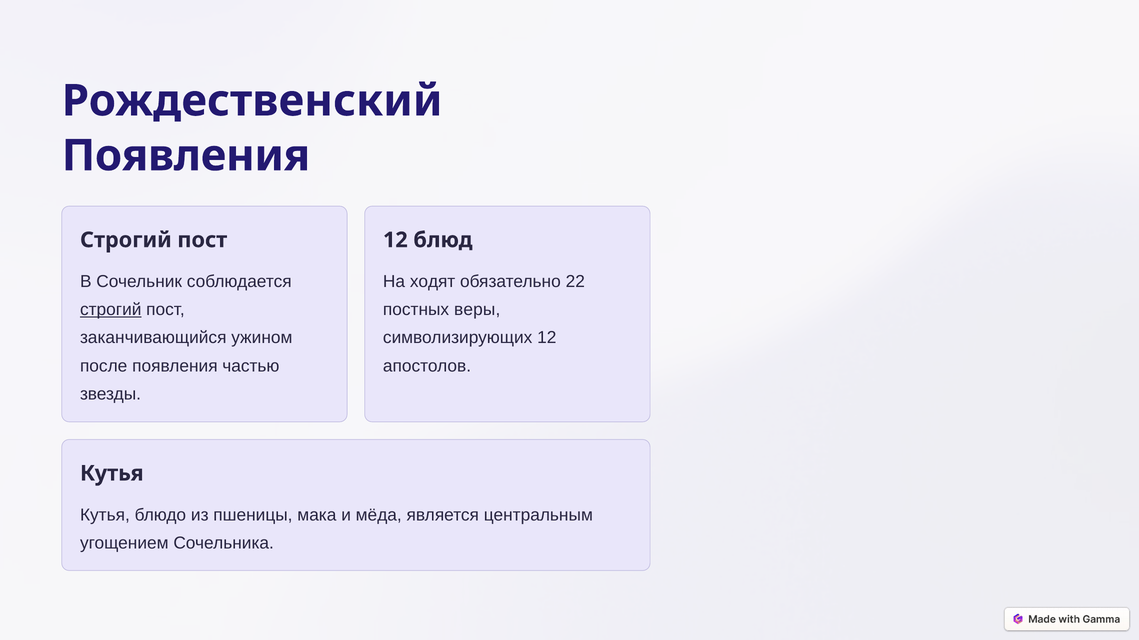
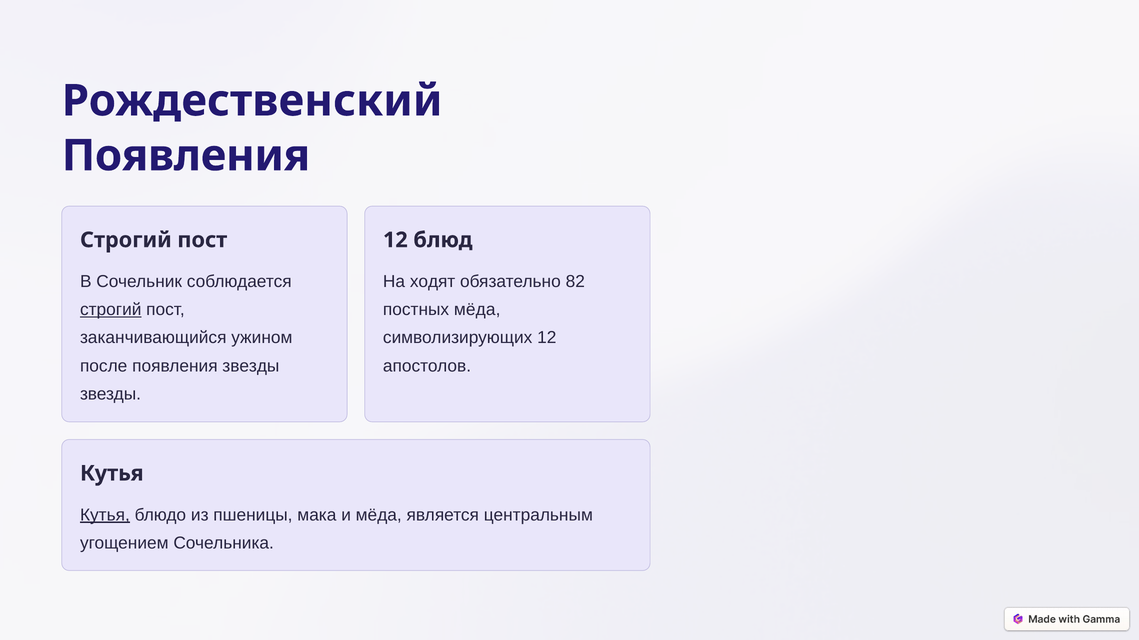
22: 22 -> 82
постных веры: веры -> мёда
появления частью: частью -> звезды
Кутья at (105, 515) underline: none -> present
